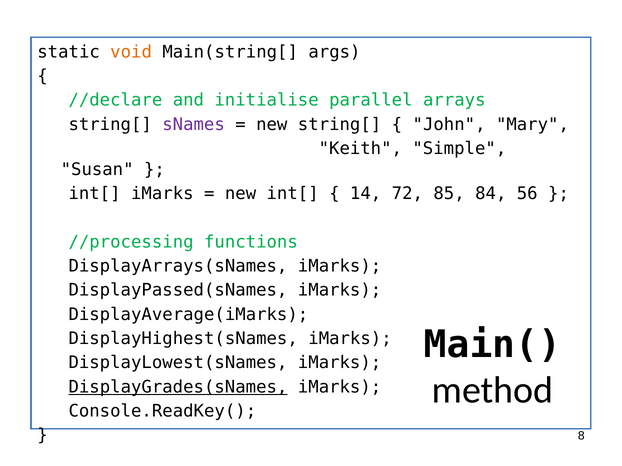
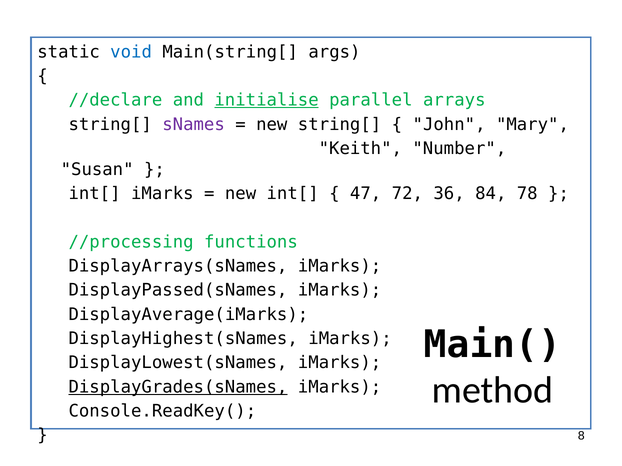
void colour: orange -> blue
initialise underline: none -> present
Simple: Simple -> Number
14: 14 -> 47
85: 85 -> 36
56: 56 -> 78
